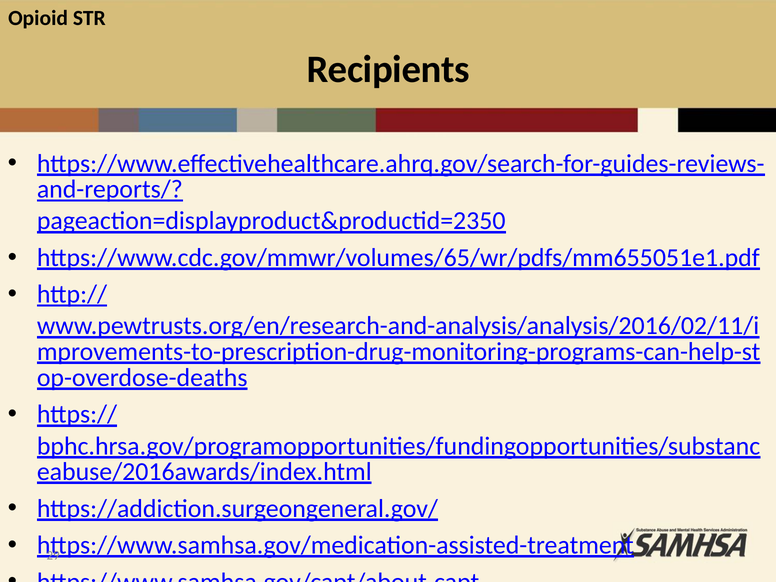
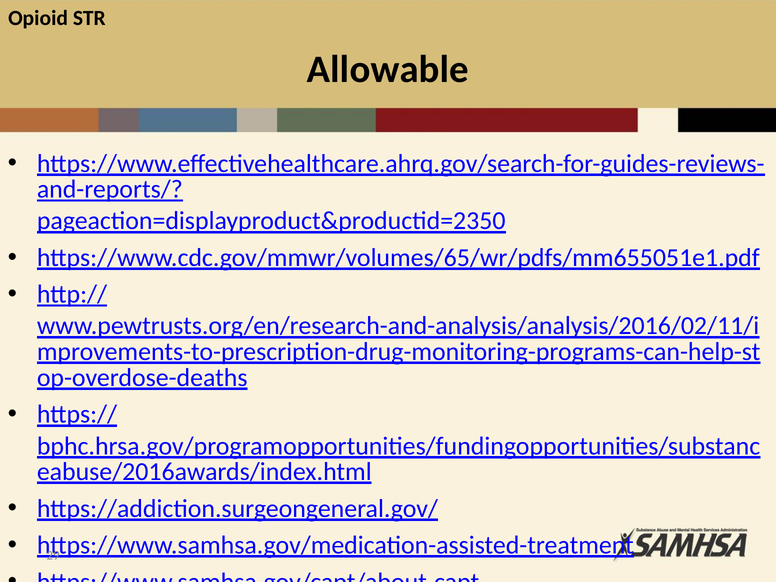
Recipients: Recipients -> Allowable
